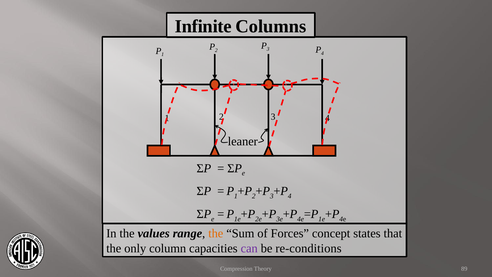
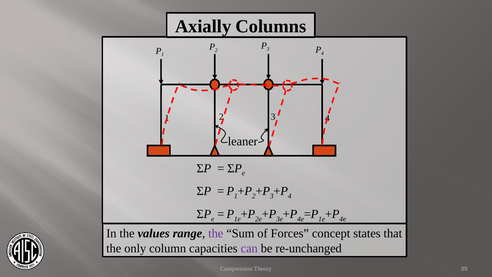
Infinite: Infinite -> Axially
the at (216, 233) colour: orange -> purple
re-conditions: re-conditions -> re-unchanged
